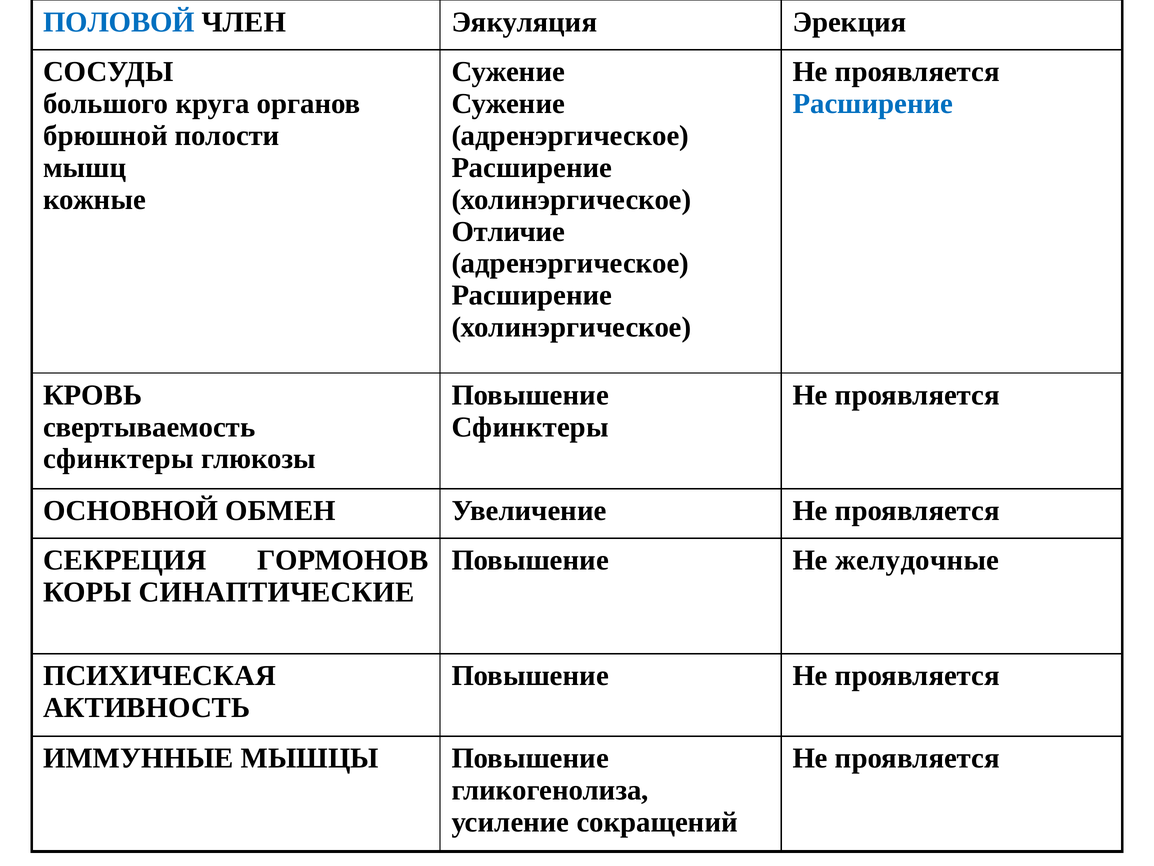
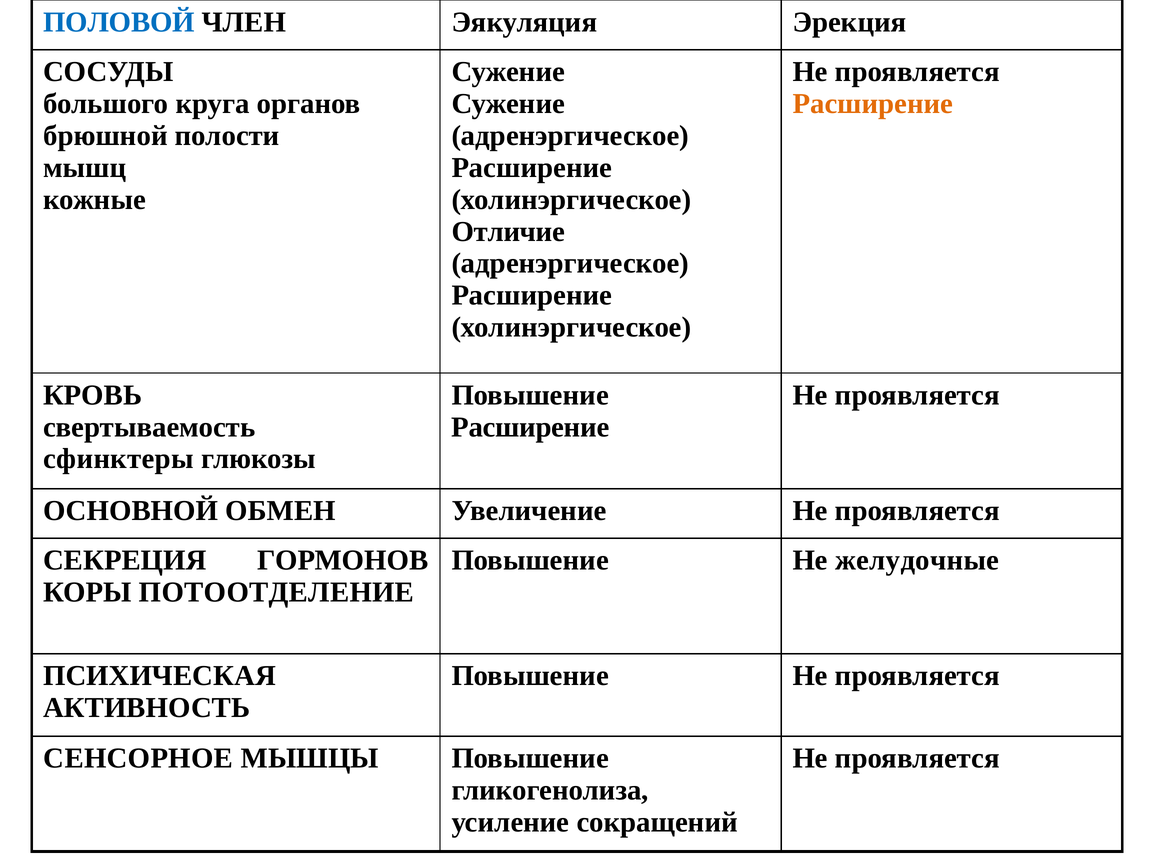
Расширение at (873, 104) colour: blue -> orange
Сфинктеры at (530, 427): Сфинктеры -> Расширение
СИНАПТИЧЕСКИЕ: СИНАПТИЧЕСКИЕ -> ПОТООТДЕЛЕНИЕ
ИММУННЫЕ: ИММУННЫЕ -> СЕНСОРНОЕ
